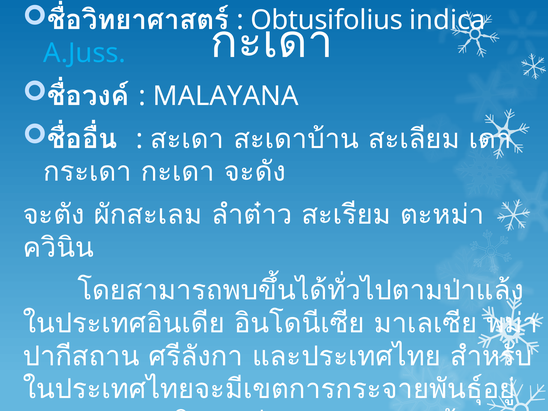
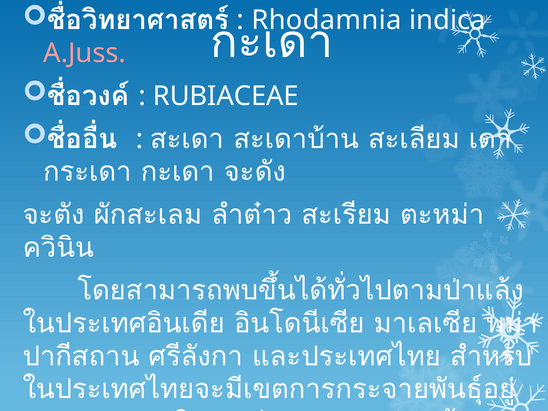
Obtusifolius: Obtusifolius -> Rhodamnia
A.Juss colour: light blue -> pink
MALAYANA: MALAYANA -> RUBIACEAE
